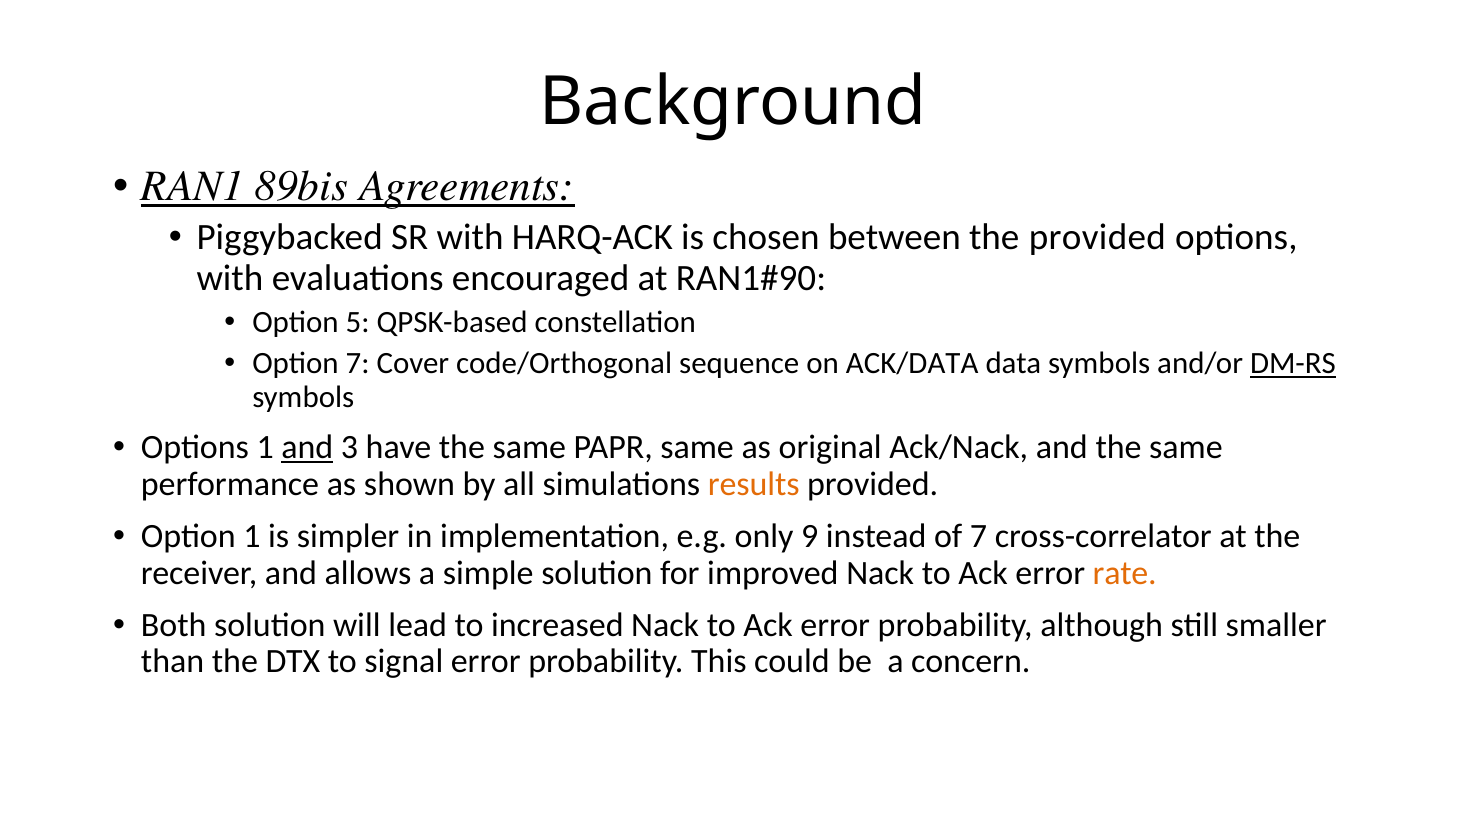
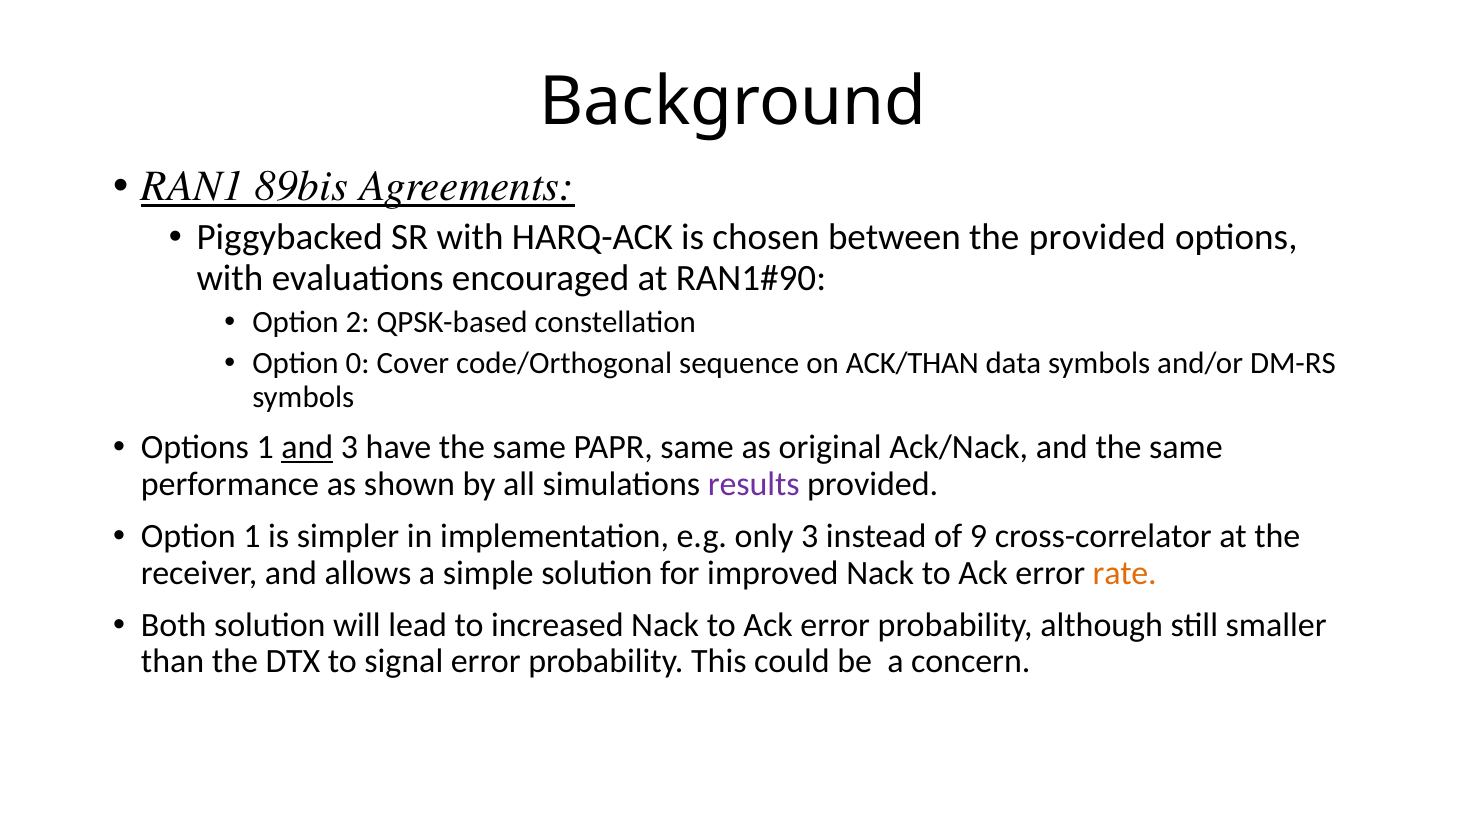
5: 5 -> 2
Option 7: 7 -> 0
ACK/DATA: ACK/DATA -> ACK/THAN
DM-RS underline: present -> none
results colour: orange -> purple
only 9: 9 -> 3
of 7: 7 -> 9
